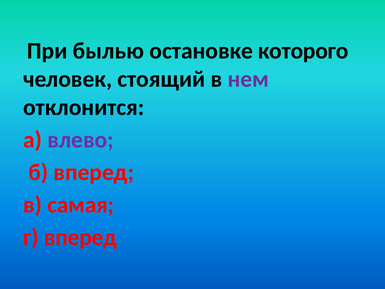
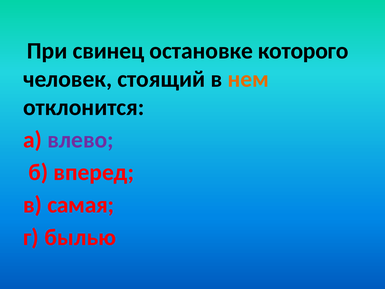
былью: былью -> свинец
нем colour: purple -> orange
г вперед: вперед -> былью
